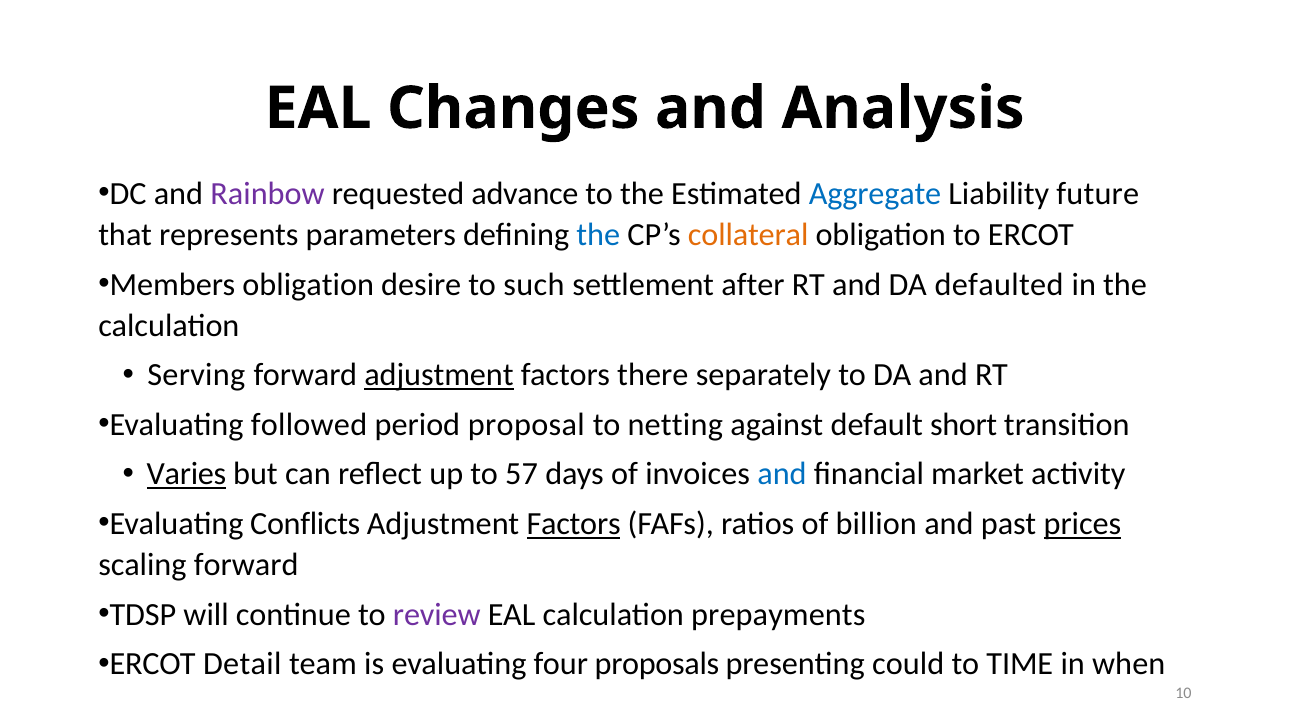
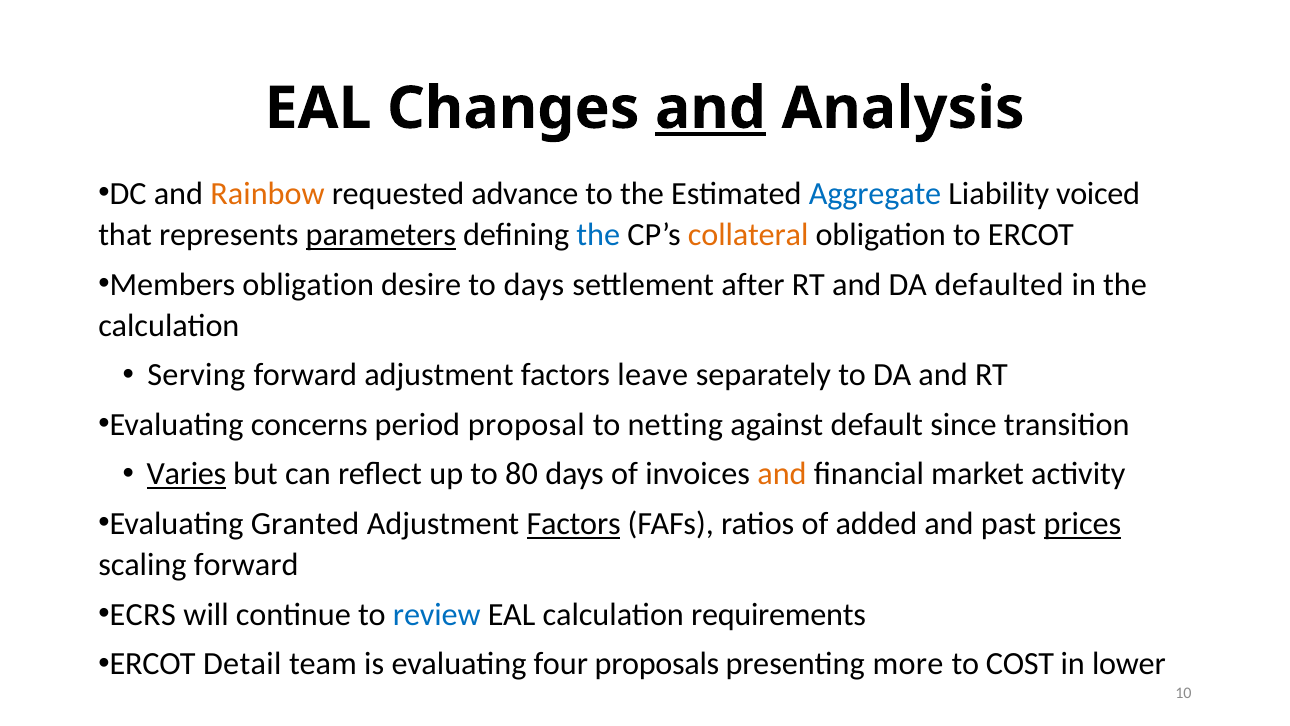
and at (710, 108) underline: none -> present
Rainbow colour: purple -> orange
future: future -> voiced
parameters underline: none -> present
to such: such -> days
adjustment at (439, 375) underline: present -> none
there: there -> leave
followed: followed -> concerns
short: short -> since
57: 57 -> 80
and at (782, 474) colour: blue -> orange
Conflicts: Conflicts -> Granted
billion: billion -> added
TDSP: TDSP -> ECRS
review colour: purple -> blue
prepayments: prepayments -> requirements
could: could -> more
TIME: TIME -> COST
when: when -> lower
